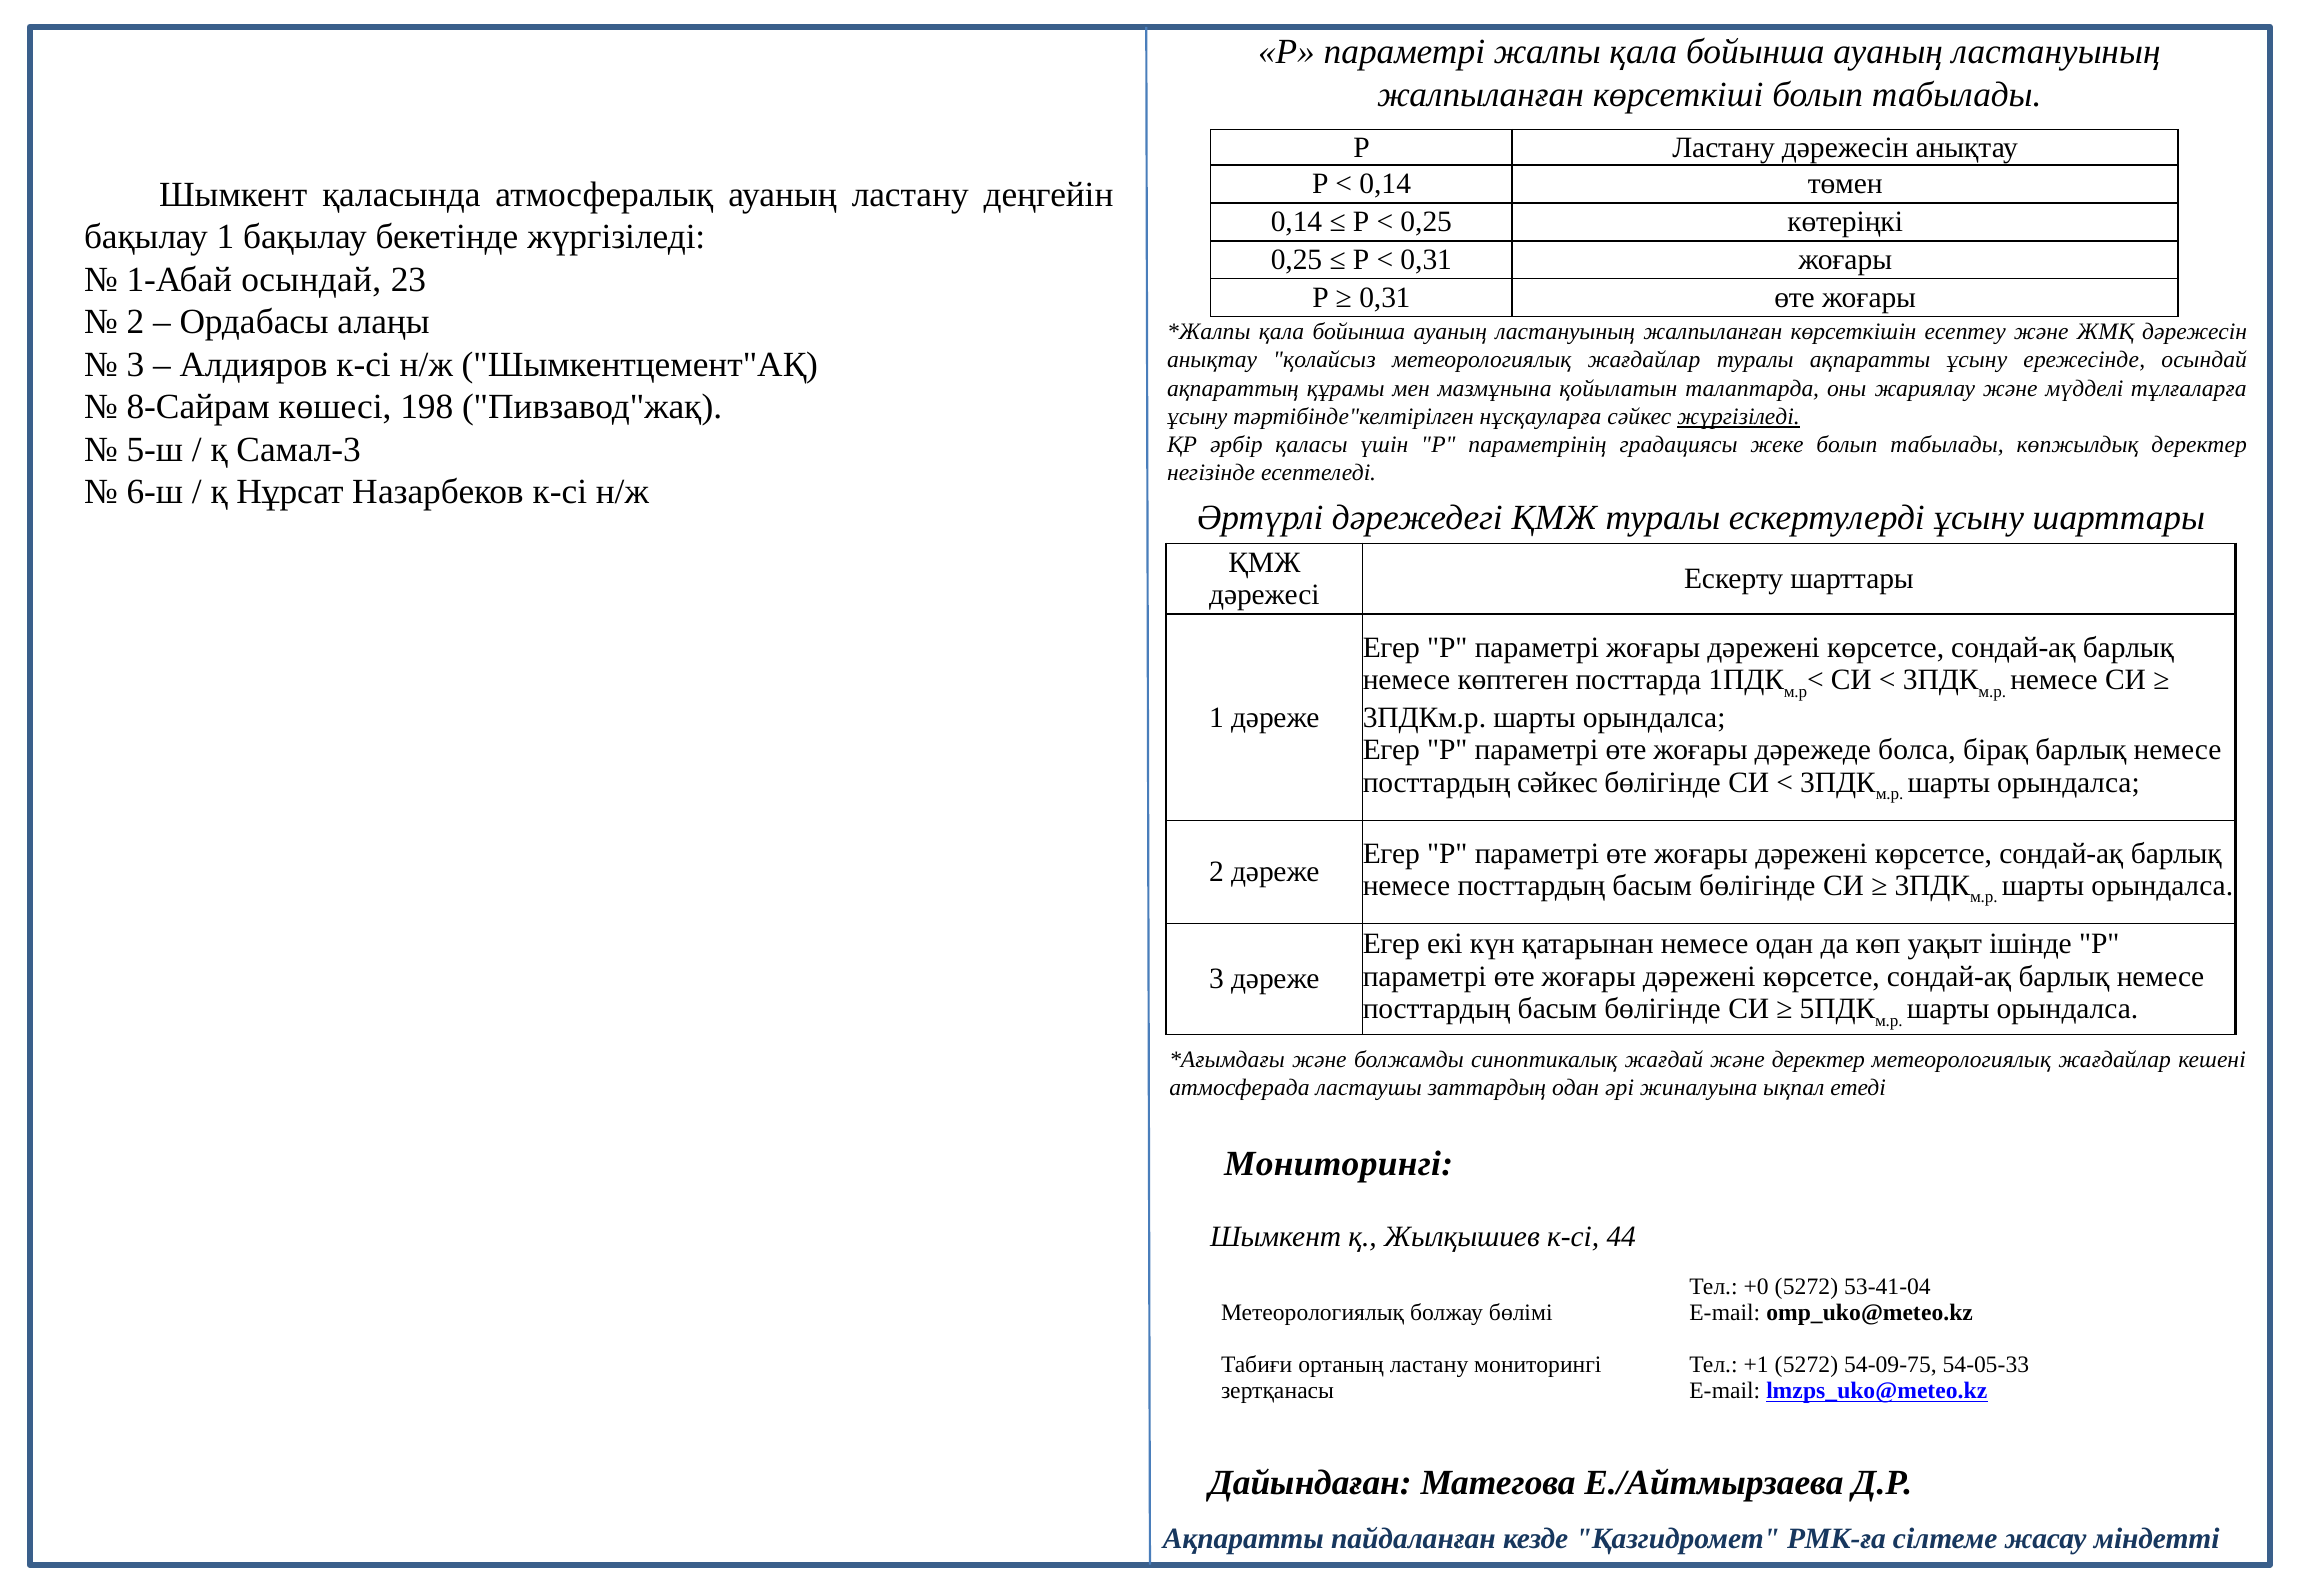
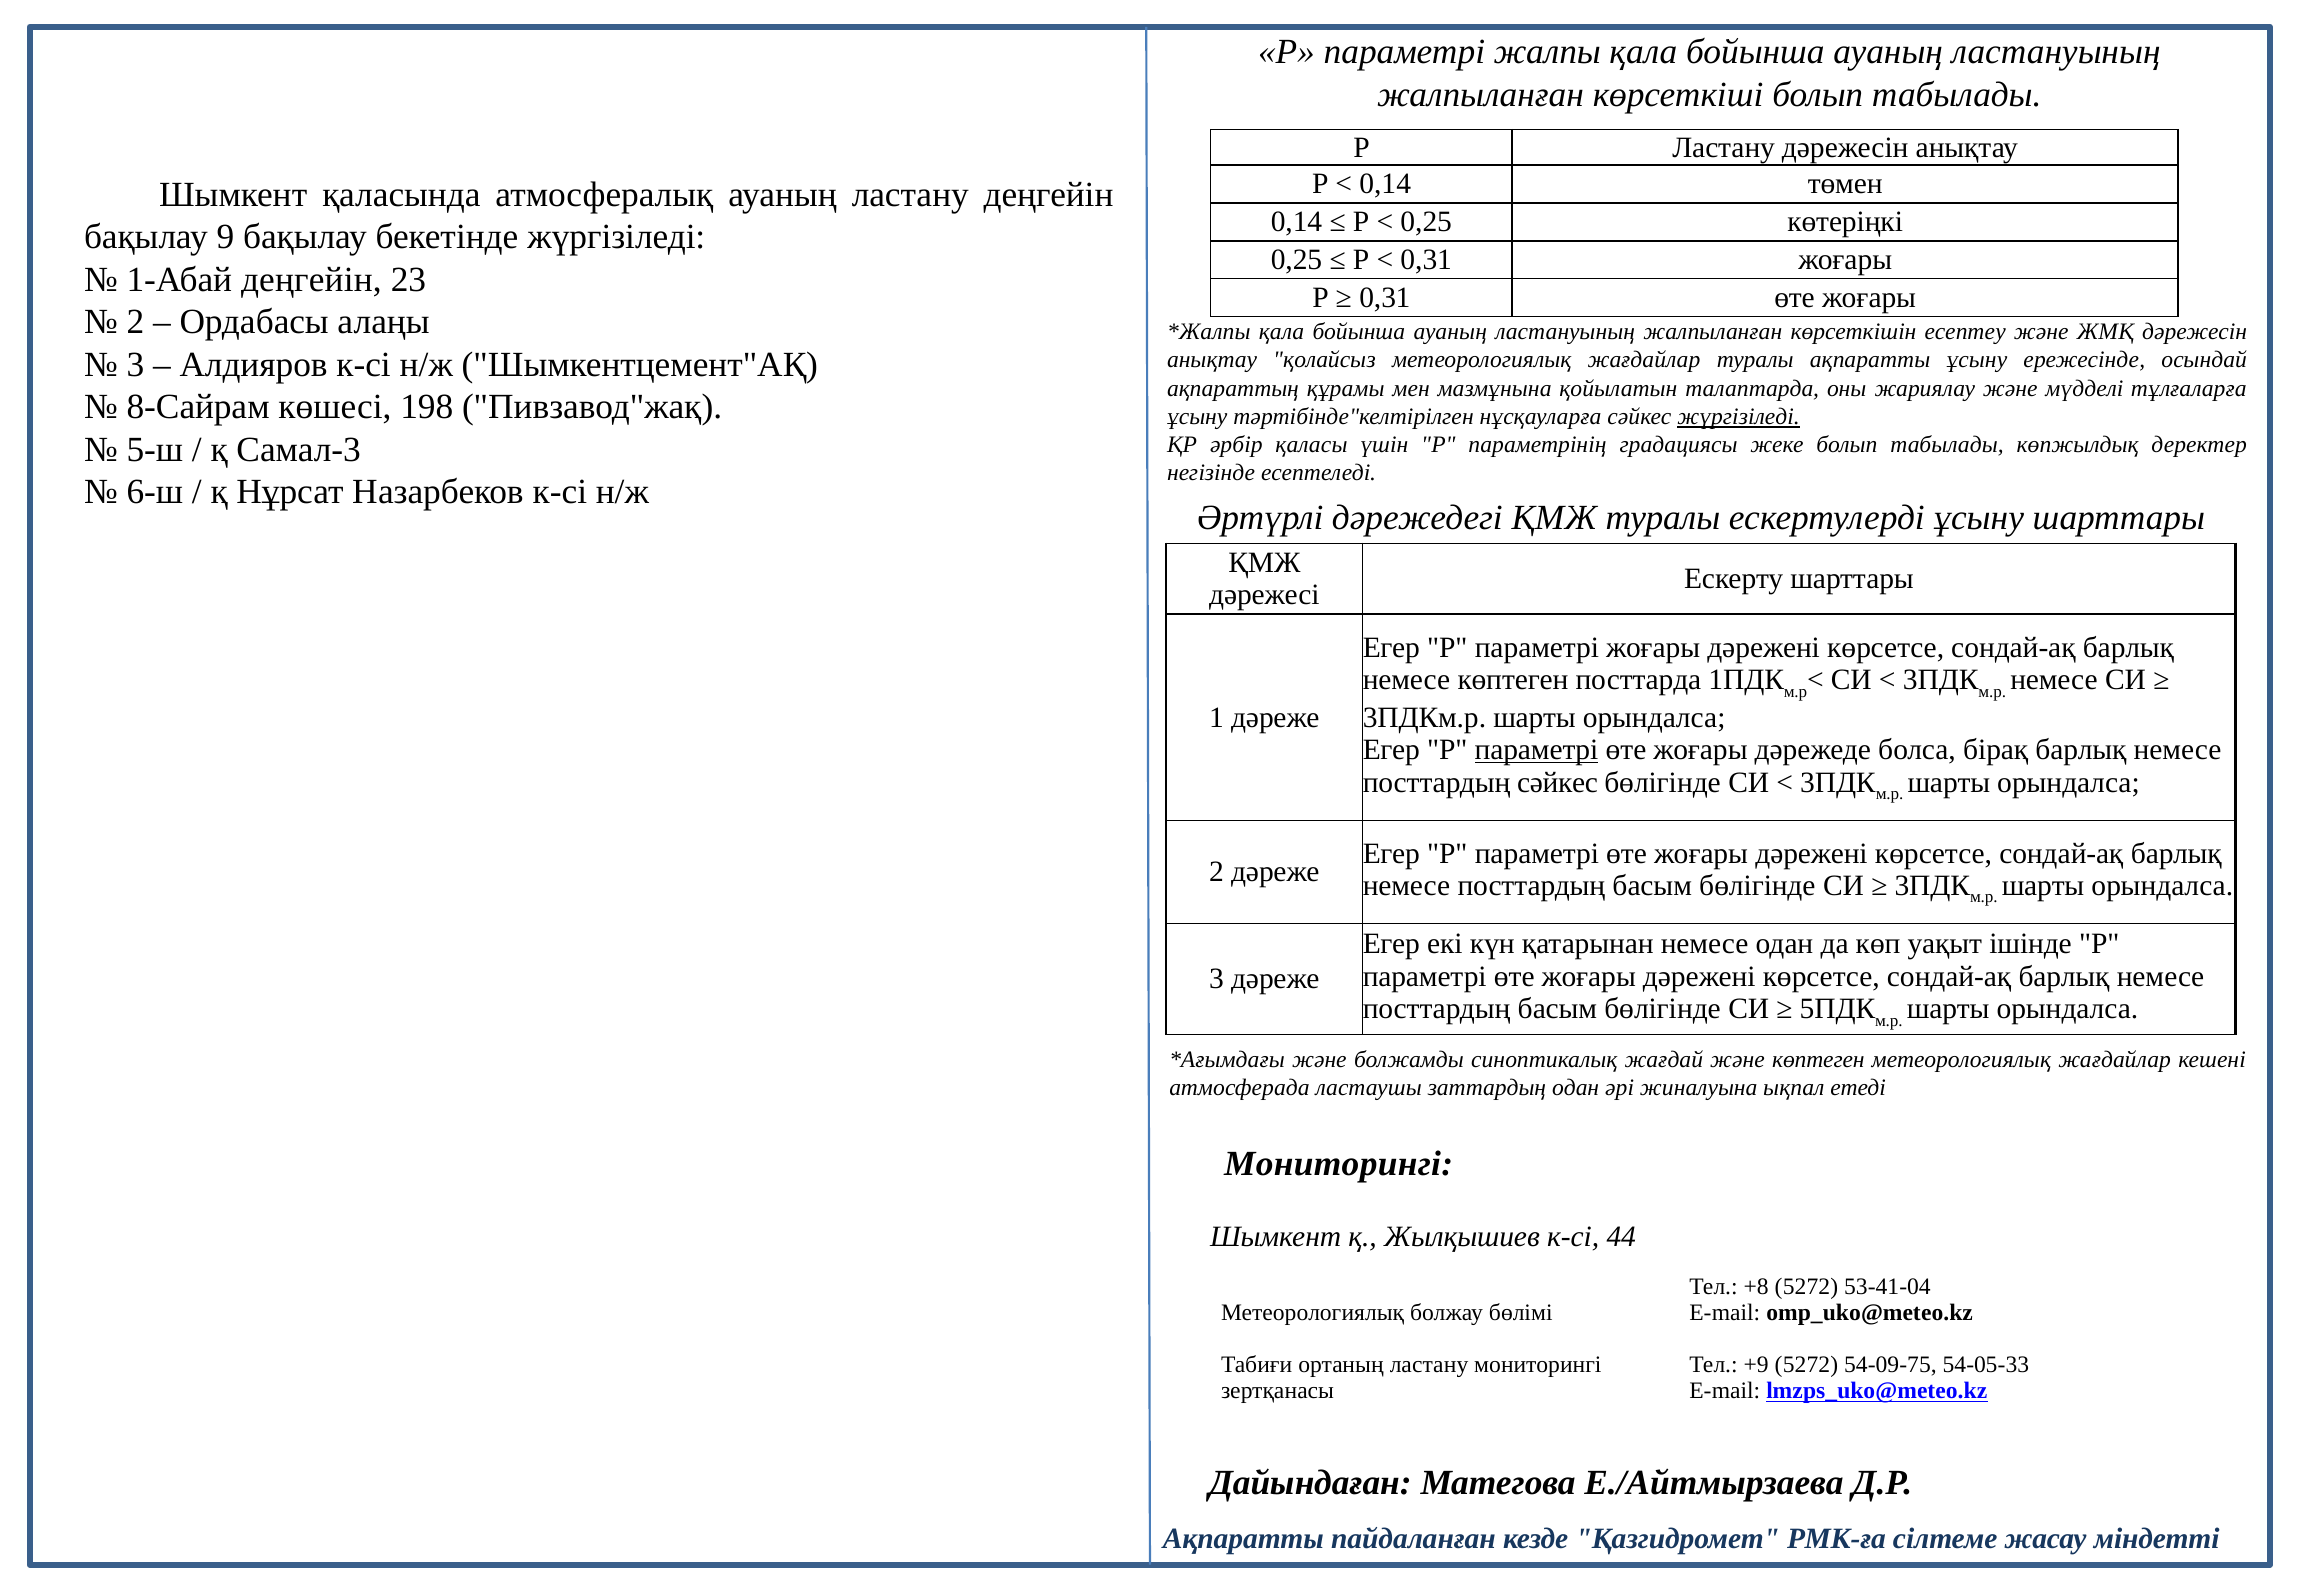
бақылау 1: 1 -> 9
1-Абай осындай: осындай -> деңгейін
параметрі at (1536, 750) underline: none -> present
және деректер: деректер -> көптеген
+0: +0 -> +8
+1: +1 -> +9
